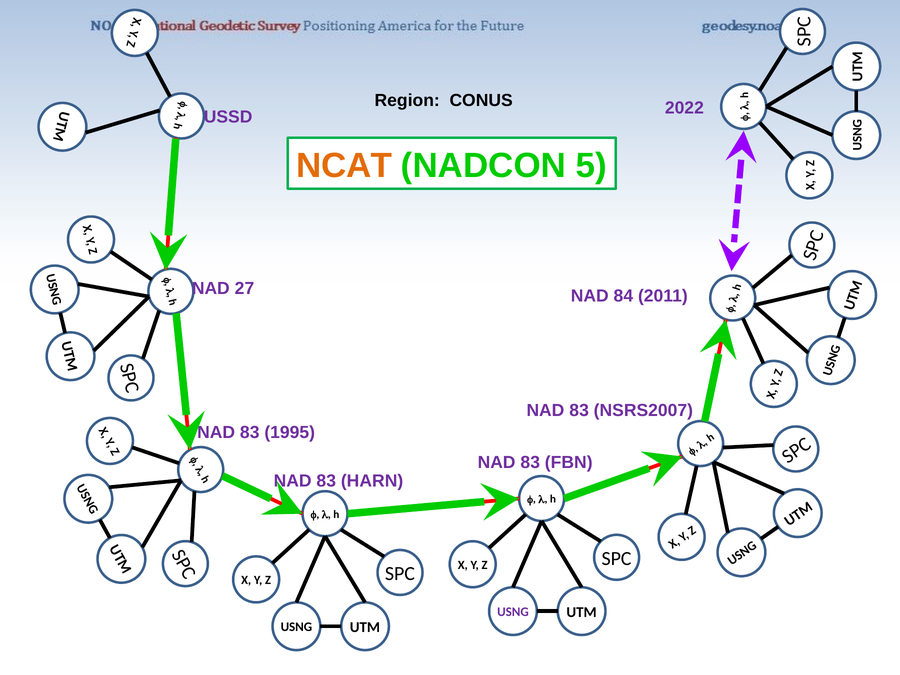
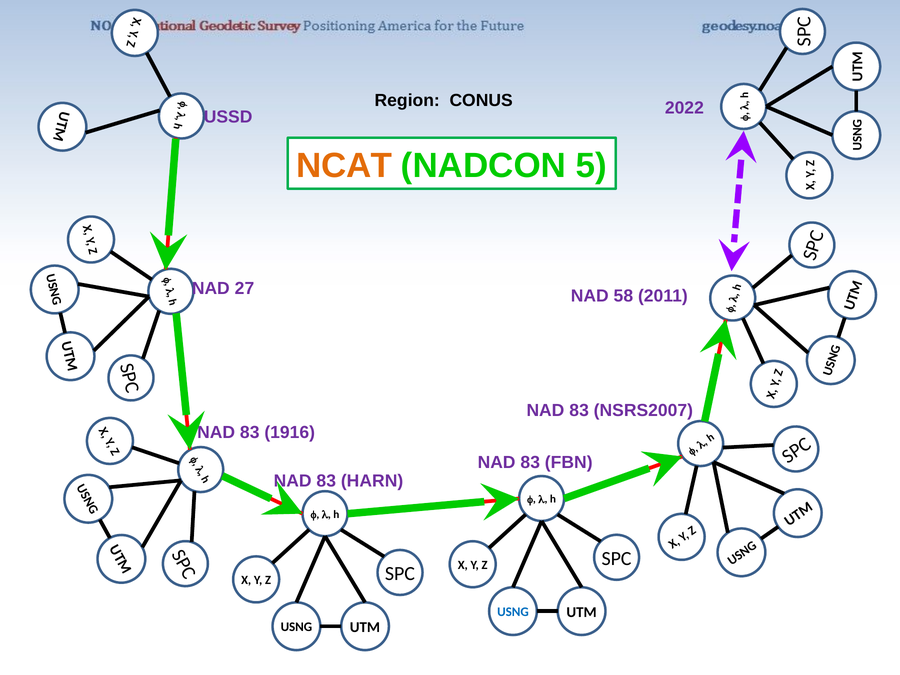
84: 84 -> 58
1995: 1995 -> 1916
USNG at (513, 612) colour: purple -> blue
